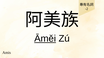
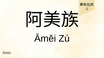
Āměi underline: present -> none
